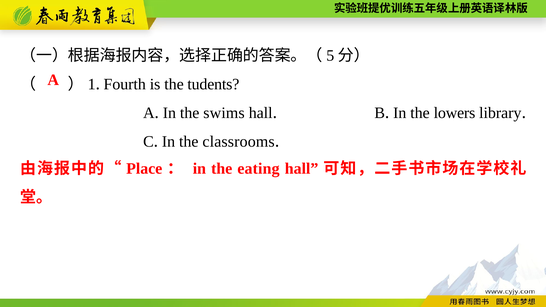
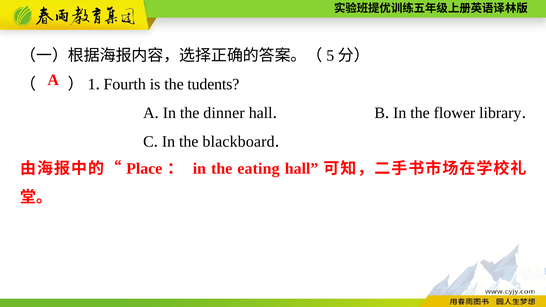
swims: swims -> dinner
lowers: lowers -> flower
classrooms: classrooms -> blackboard
